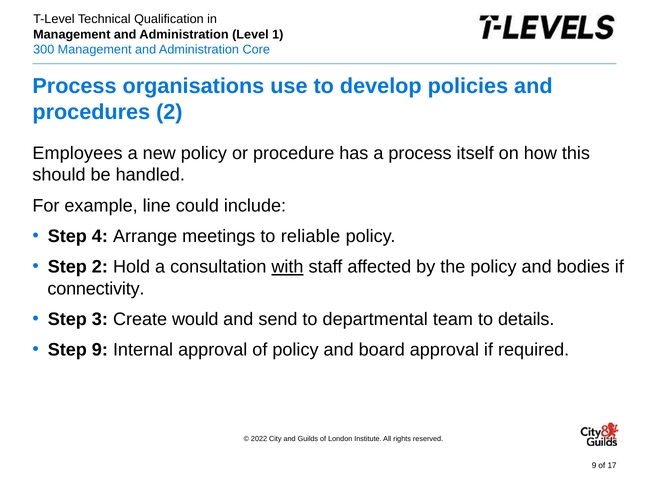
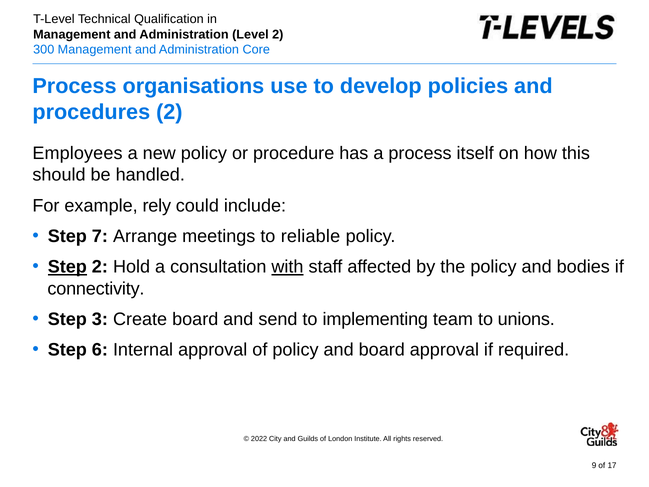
1 at (278, 34): 1 -> 2
line: line -> rely
4: 4 -> 7
Step at (67, 267) underline: none -> present
Create would: would -> board
departmental: departmental -> implementing
details: details -> unions
Step 9: 9 -> 6
